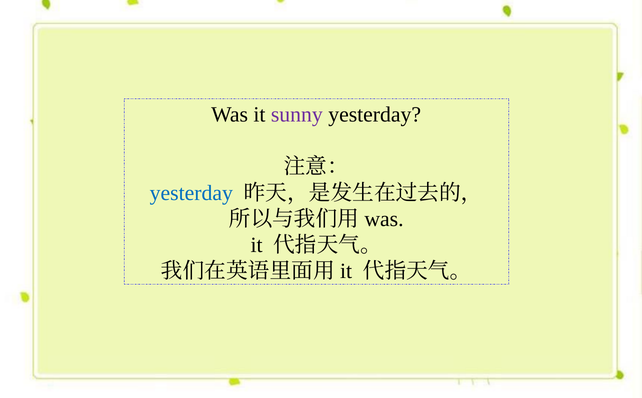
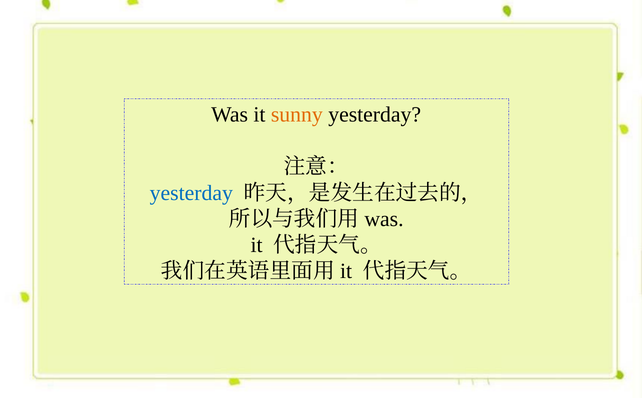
sunny colour: purple -> orange
